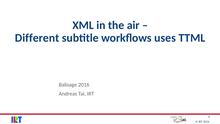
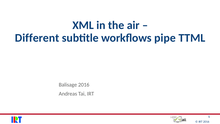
uses: uses -> pipe
